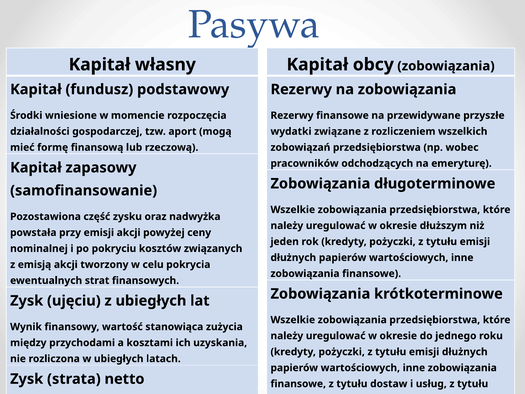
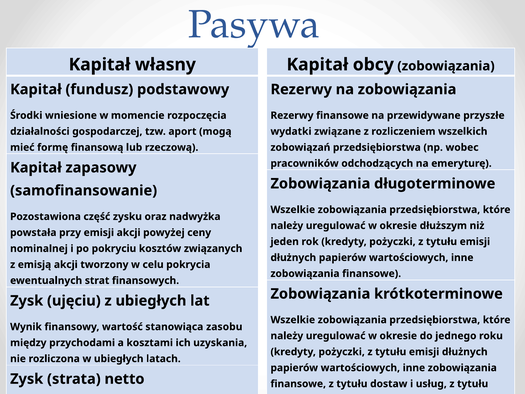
zużycia: zużycia -> zasobu
